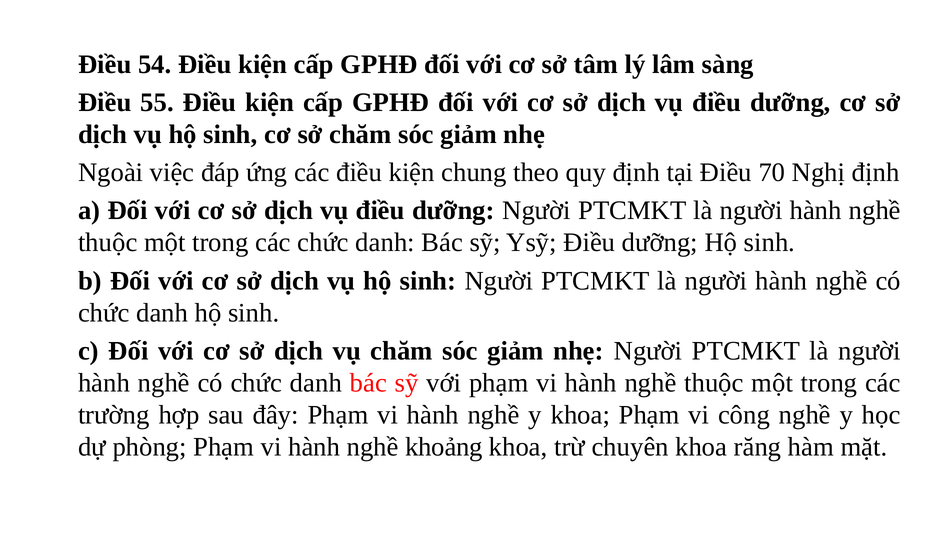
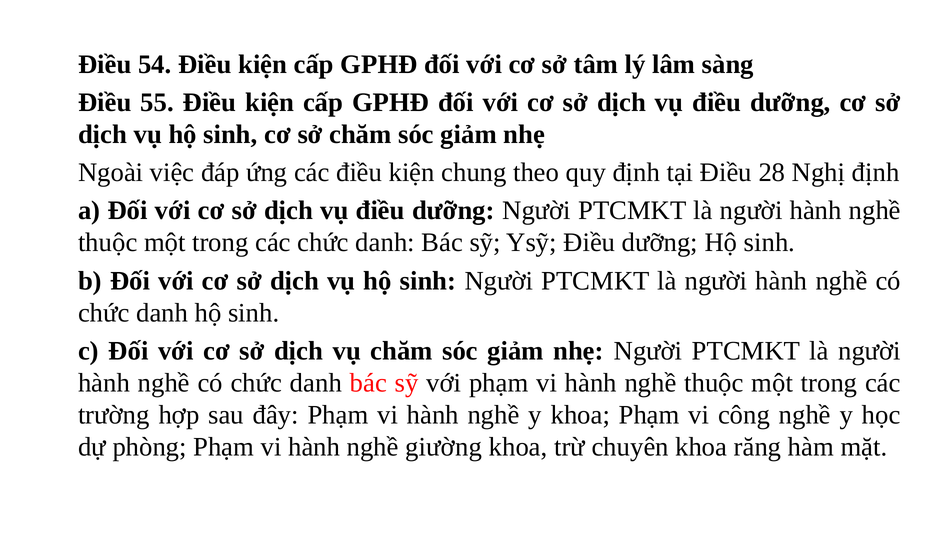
70: 70 -> 28
khoảng: khoảng -> giường
